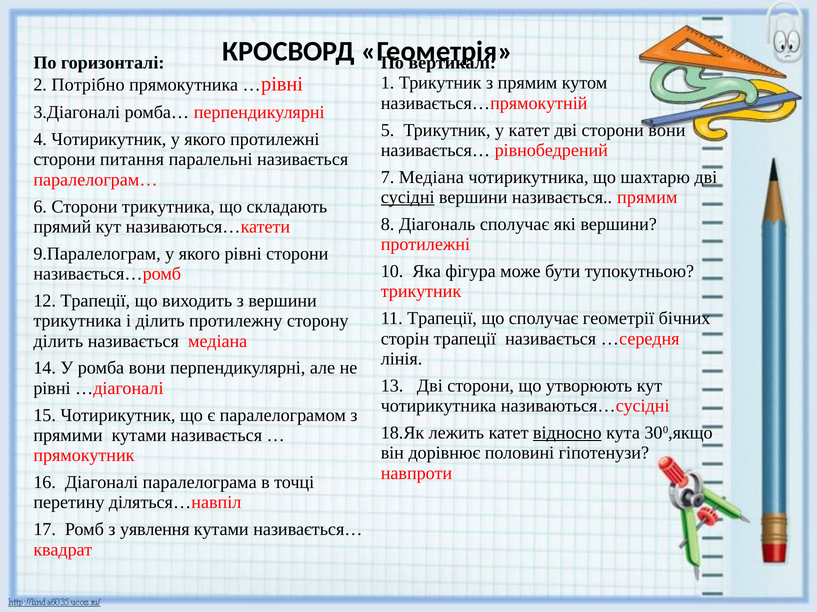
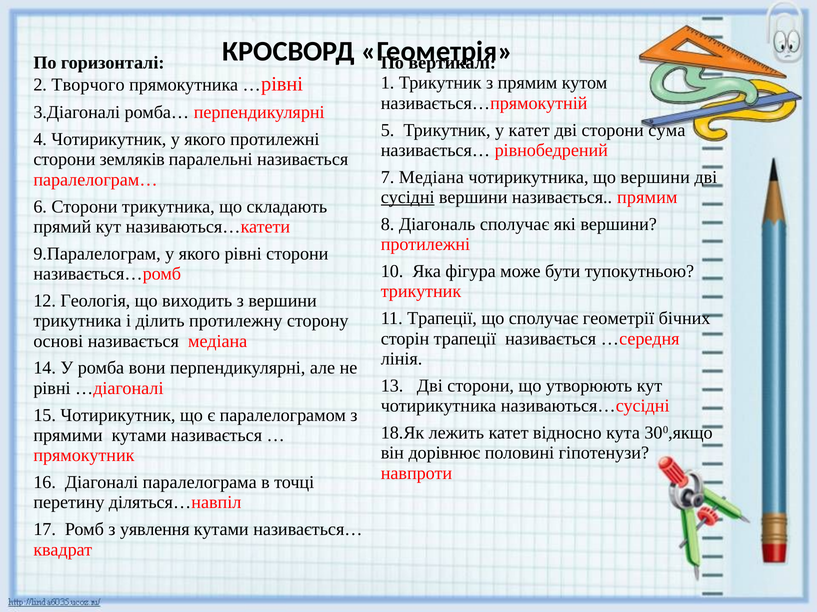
Потрібно: Потрібно -> Творчого
сторони вони: вони -> сума
питання: питання -> земляків
що шахтарю: шахтарю -> вершини
12 Трапеції: Трапеції -> Геологія
ділить at (58, 341): ділить -> основі
відносно underline: present -> none
